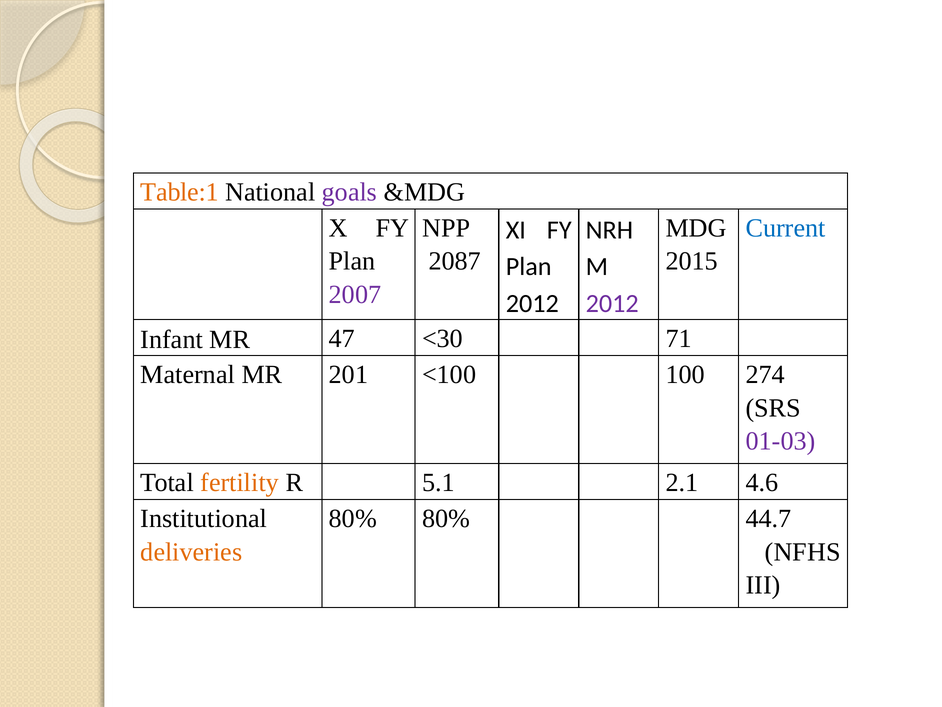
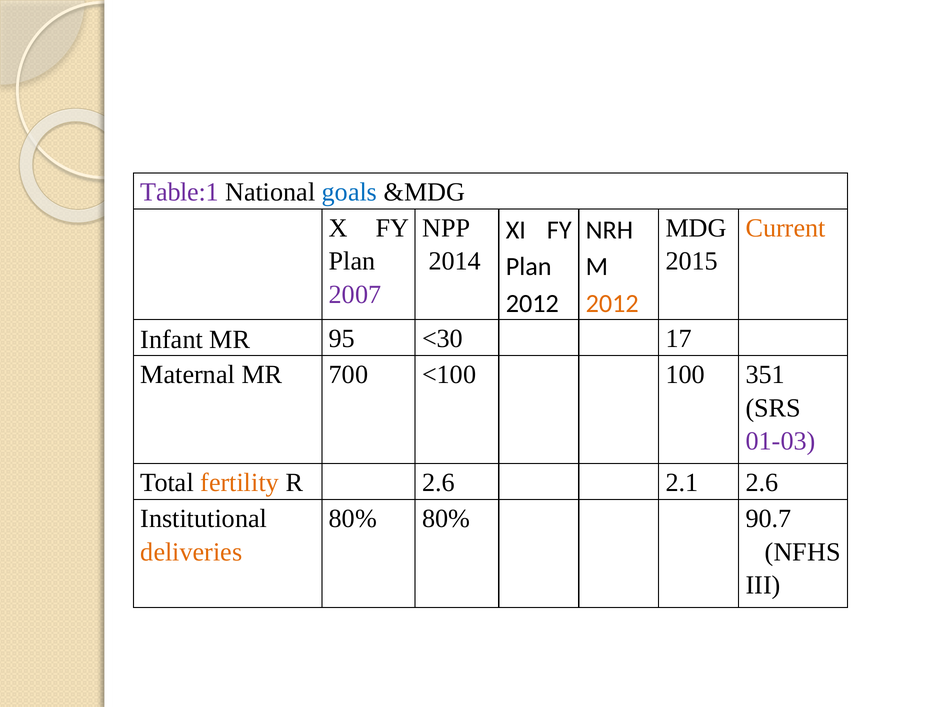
Table:1 colour: orange -> purple
goals colour: purple -> blue
Current colour: blue -> orange
2087: 2087 -> 2014
2012 at (612, 303) colour: purple -> orange
47: 47 -> 95
71: 71 -> 17
201: 201 -> 700
274: 274 -> 351
R 5.1: 5.1 -> 2.6
2.1 4.6: 4.6 -> 2.6
44.7: 44.7 -> 90.7
